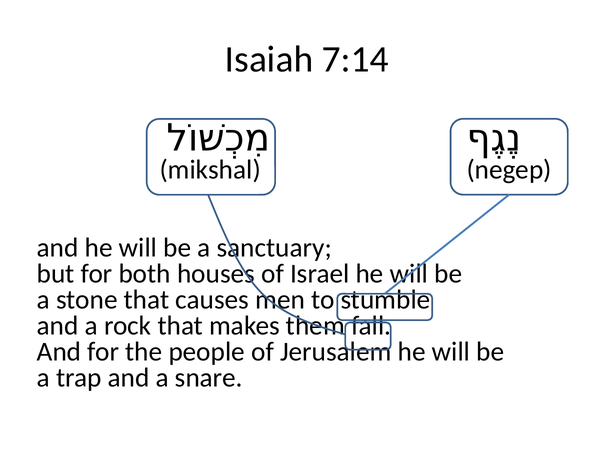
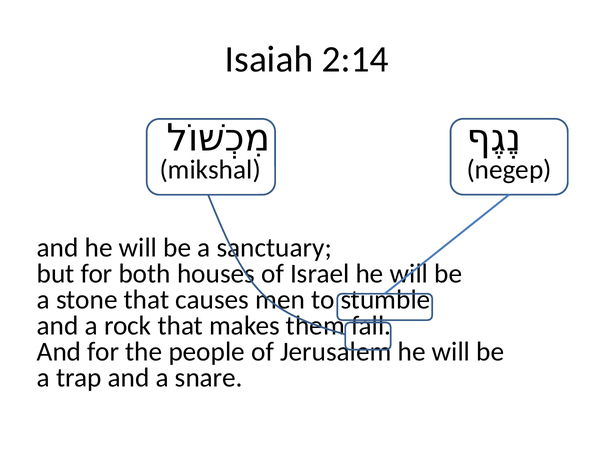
7:14: 7:14 -> 2:14
